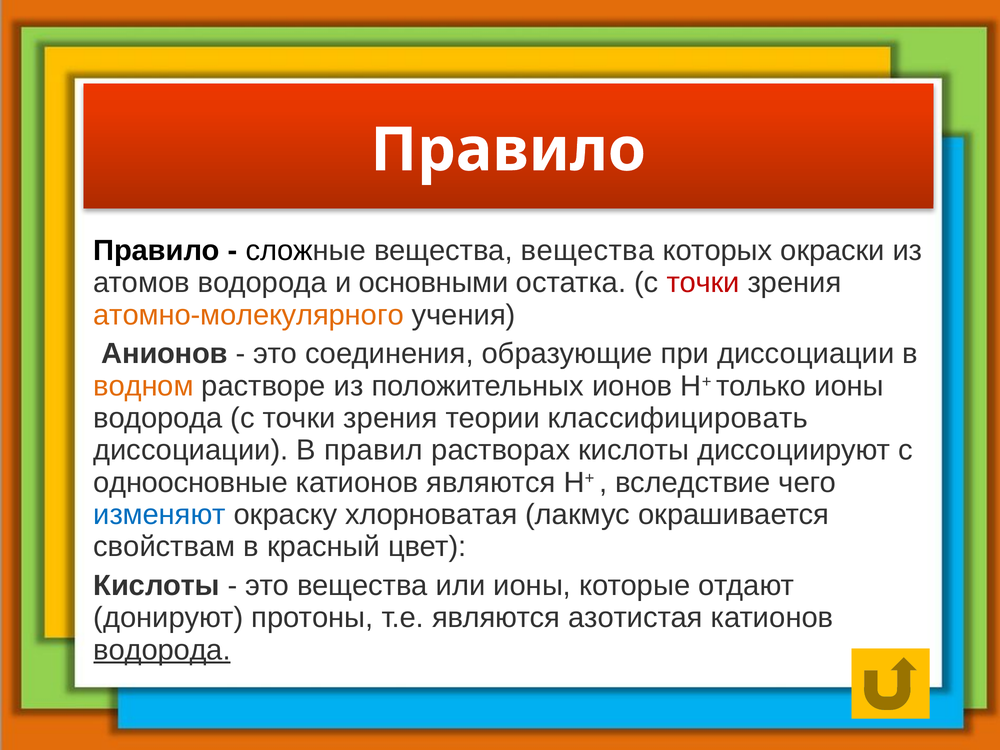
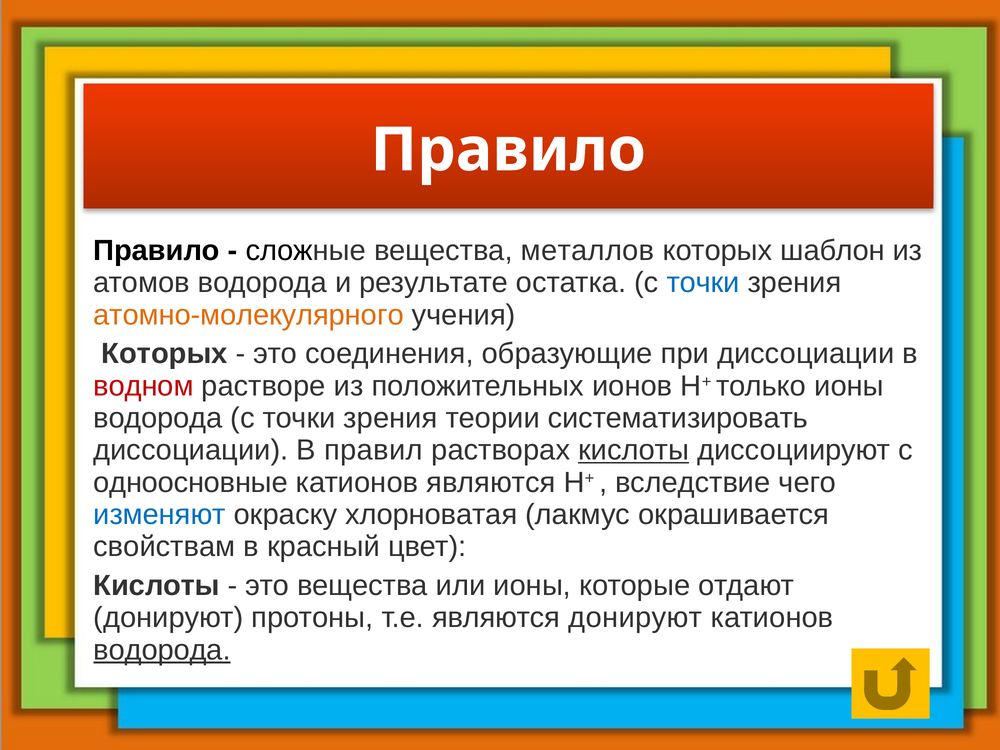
вещества вещества: вещества -> металлов
окраски: окраски -> шаблон
основными: основными -> результате
точки at (703, 283) colour: red -> blue
Анионов at (165, 354): Анионов -> Которых
водном colour: orange -> red
классифицировать: классифицировать -> систематизировать
кислоты at (634, 450) underline: none -> present
являются азотистая: азотистая -> донируют
